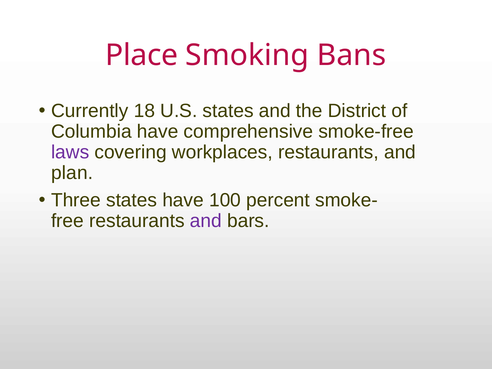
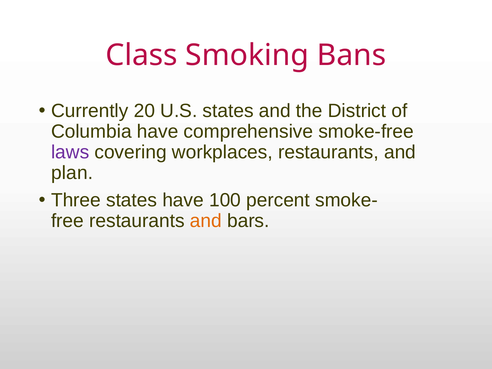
Place: Place -> Class
18: 18 -> 20
and at (206, 221) colour: purple -> orange
